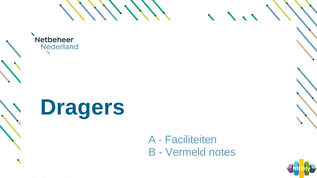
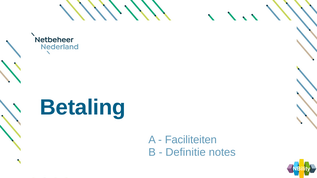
Dragers: Dragers -> Betaling
Vermeld: Vermeld -> Definitie
